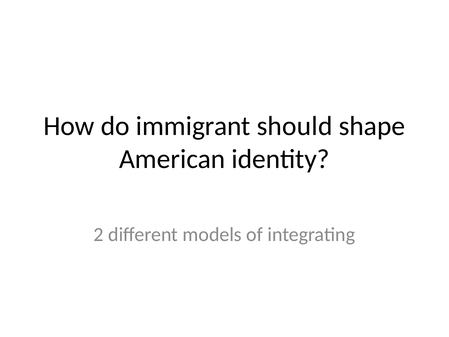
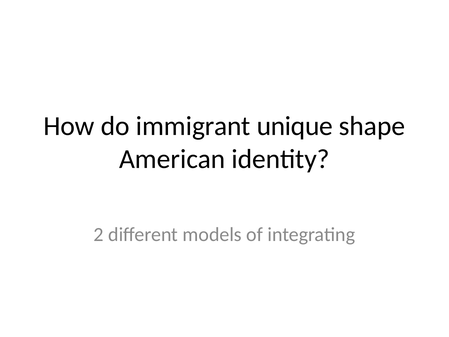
should: should -> unique
